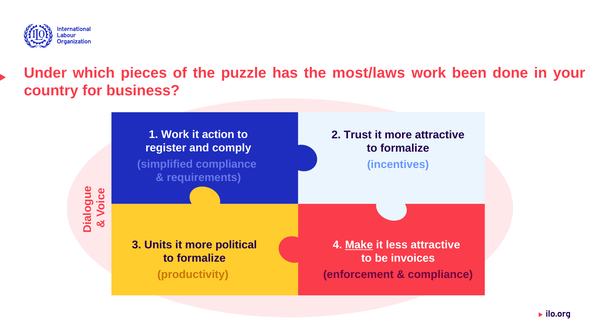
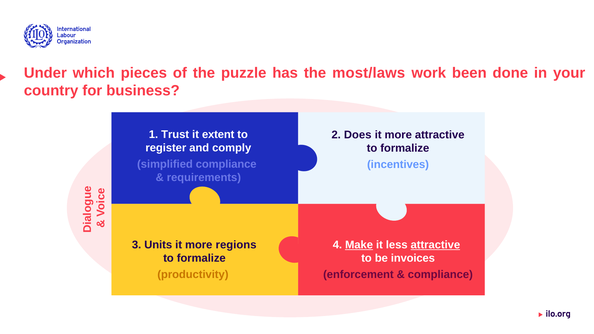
1 Work: Work -> Trust
action: action -> extent
Trust: Trust -> Does
political: political -> regions
attractive at (435, 245) underline: none -> present
